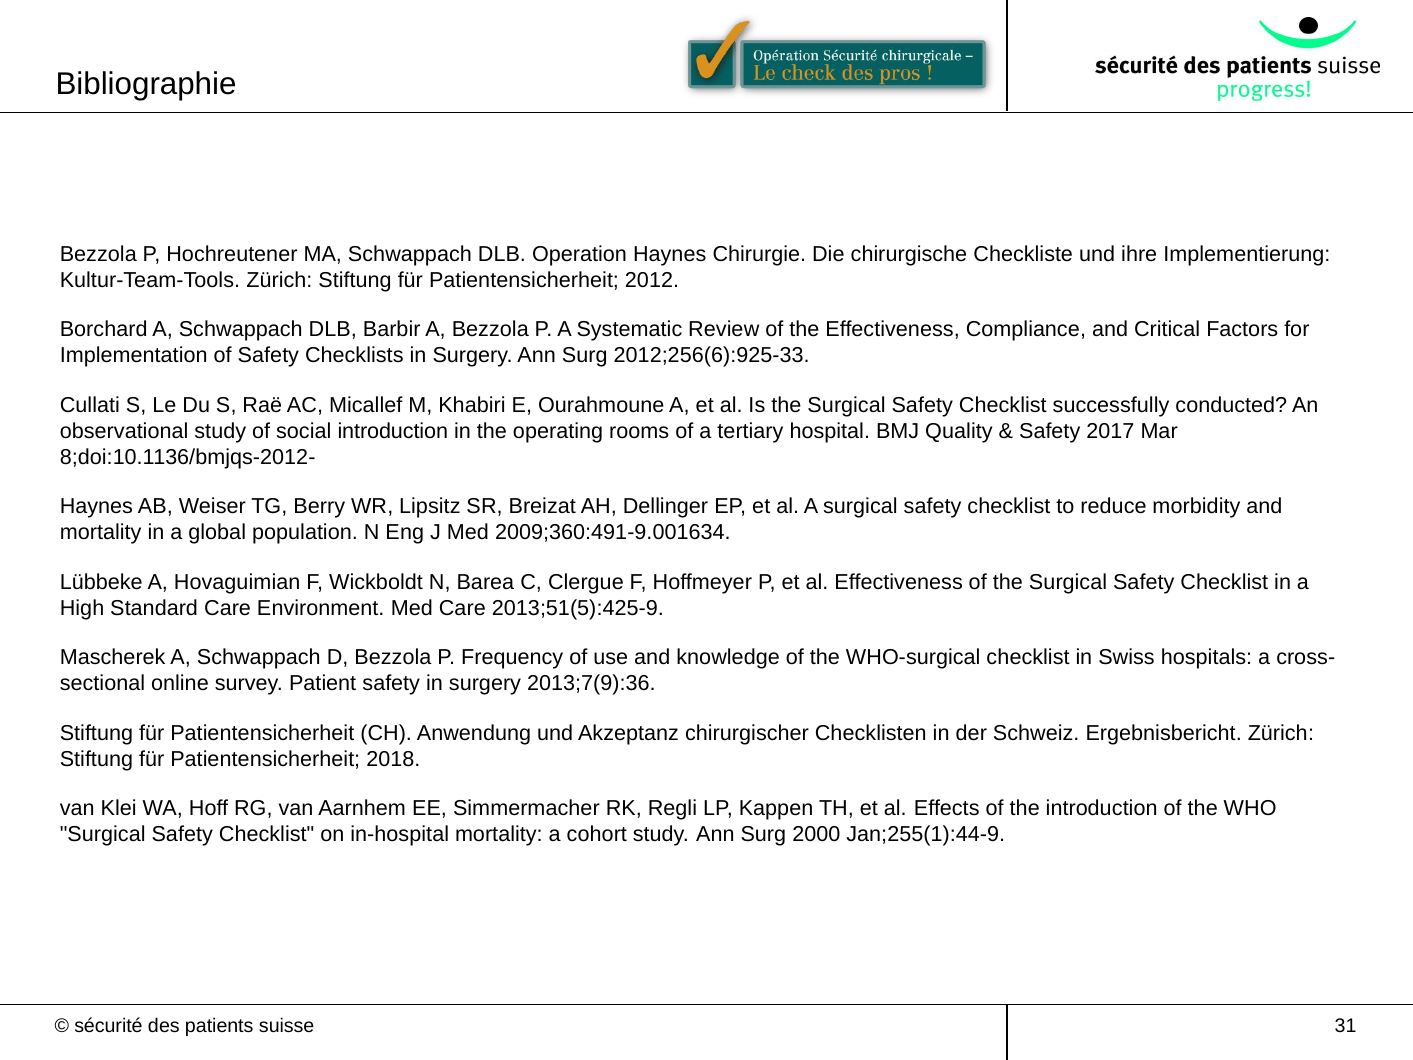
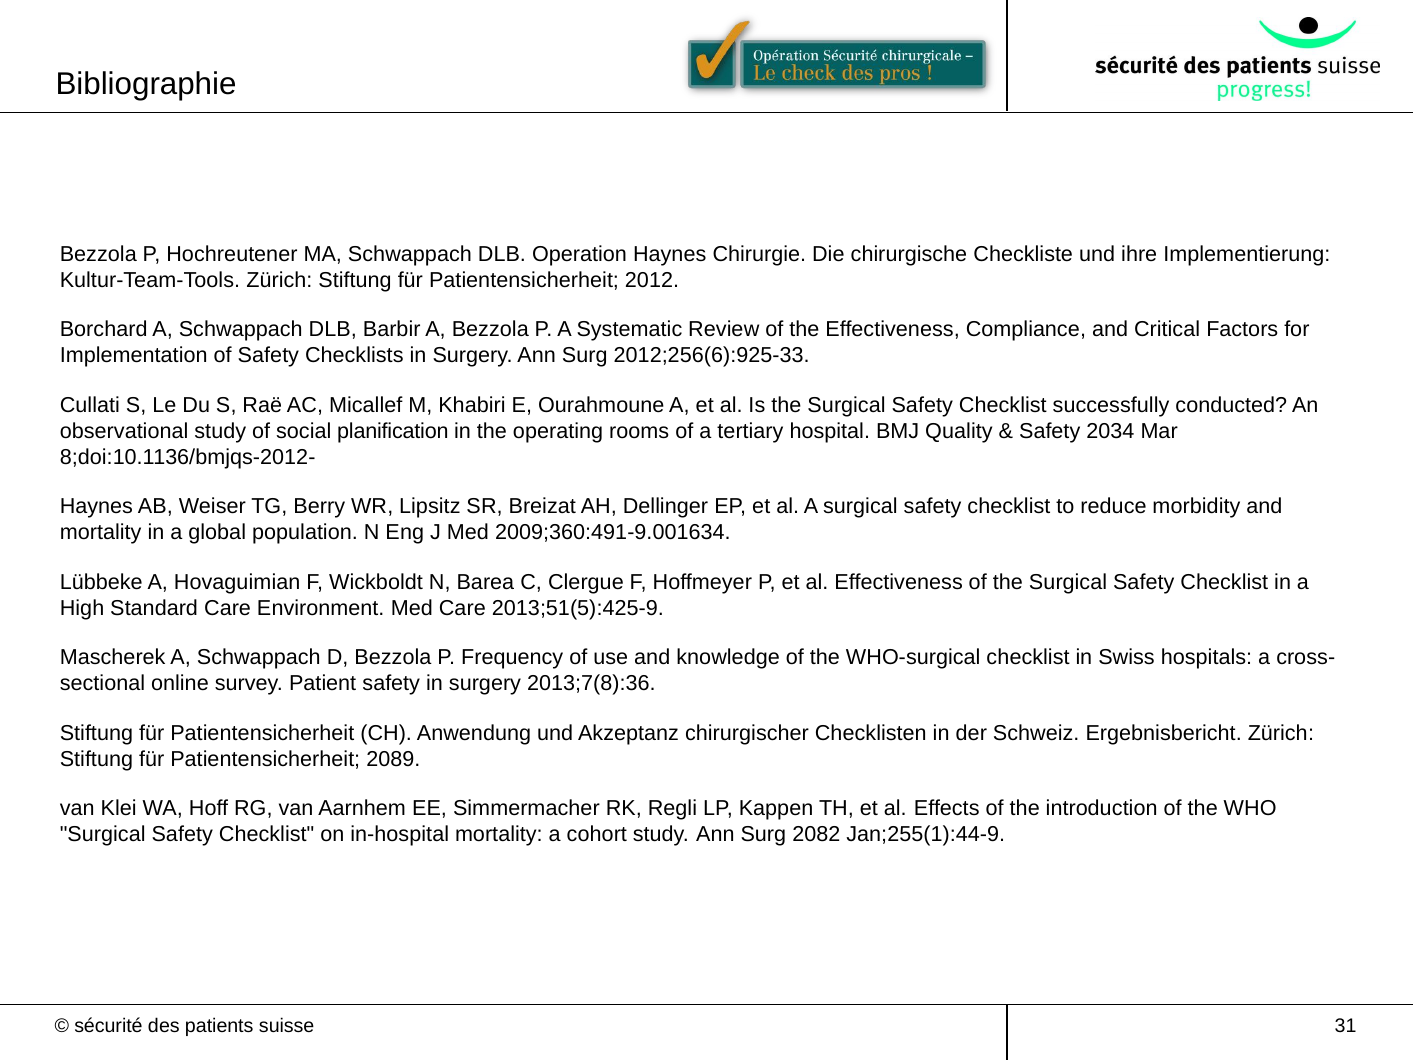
social introduction: introduction -> planification
2017: 2017 -> 2034
2013;7(9):36: 2013;7(9):36 -> 2013;7(8):36
2018: 2018 -> 2089
2000: 2000 -> 2082
